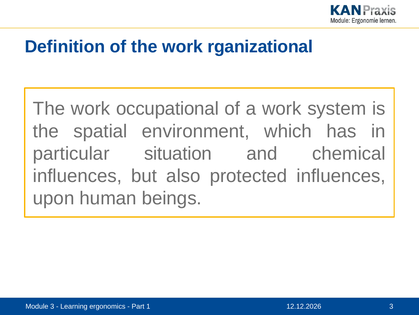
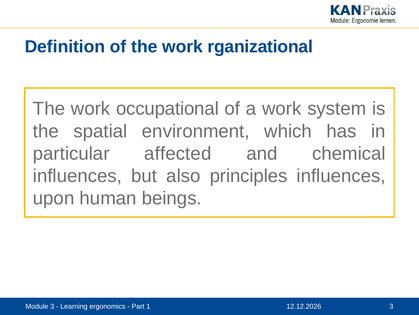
situation: situation -> affected
protected: protected -> principles
